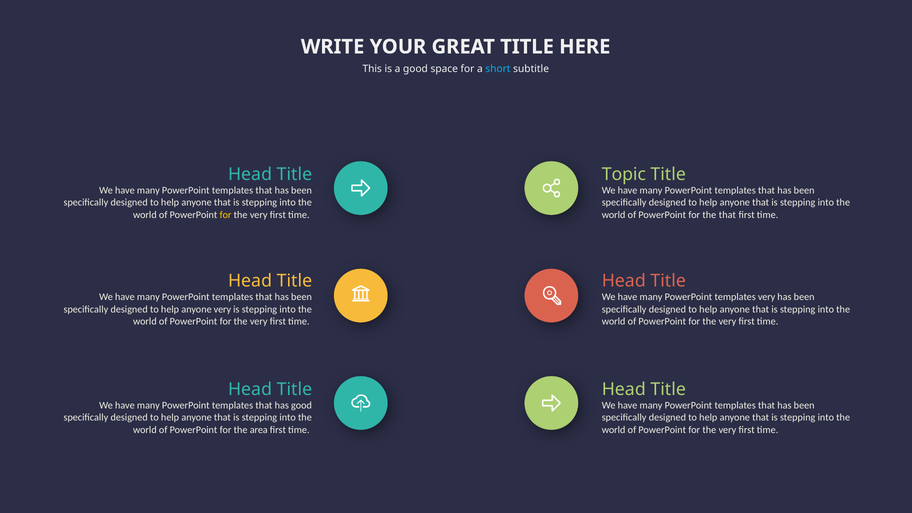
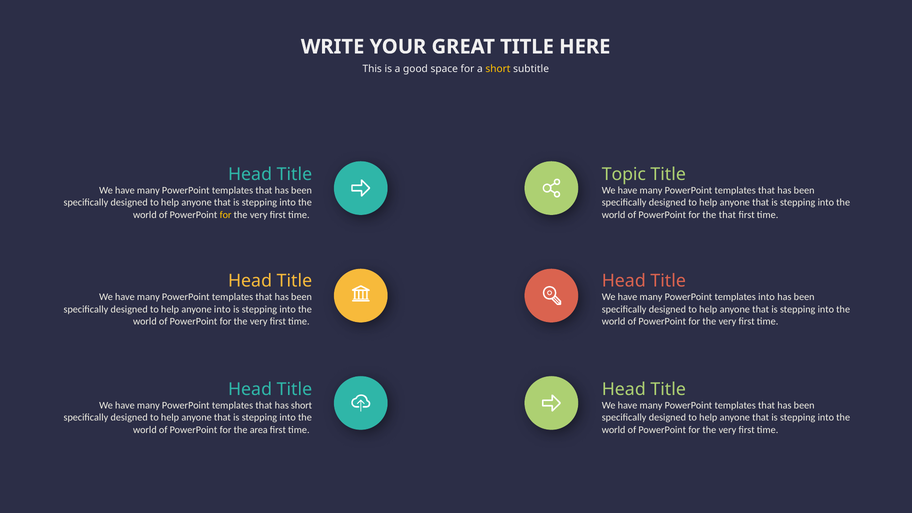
short at (498, 69) colour: light blue -> yellow
templates very: very -> into
anyone very: very -> into
has good: good -> short
